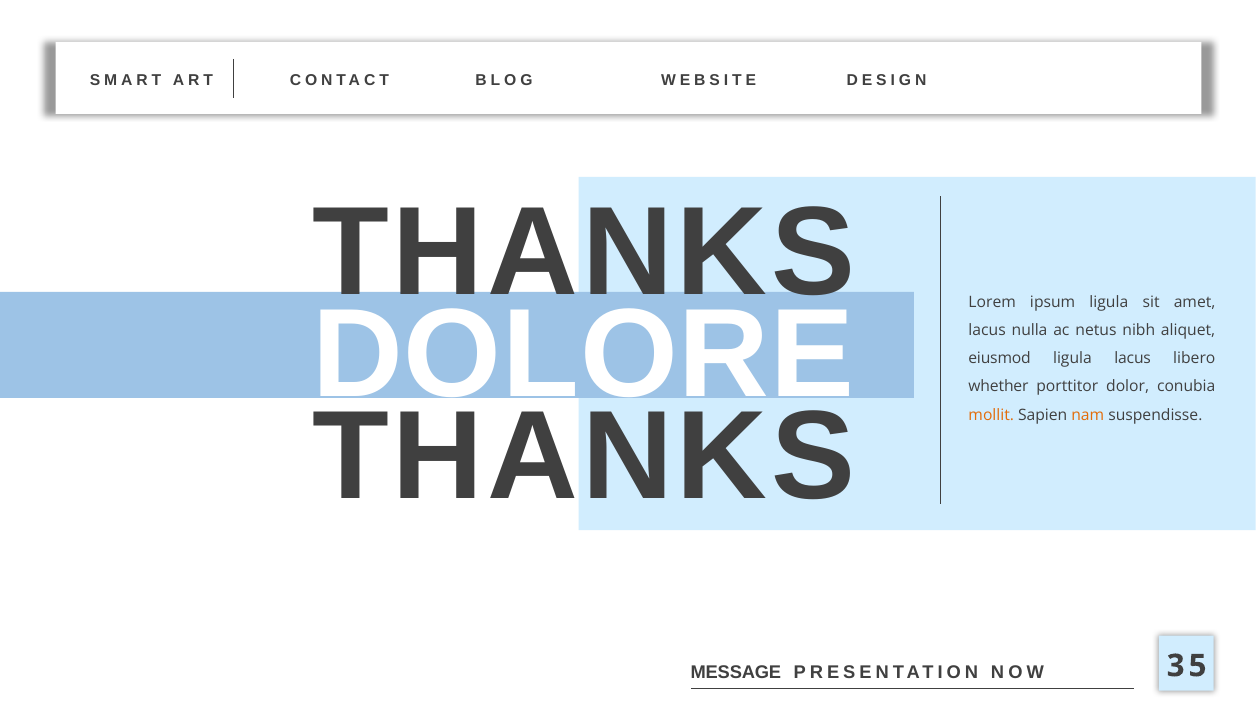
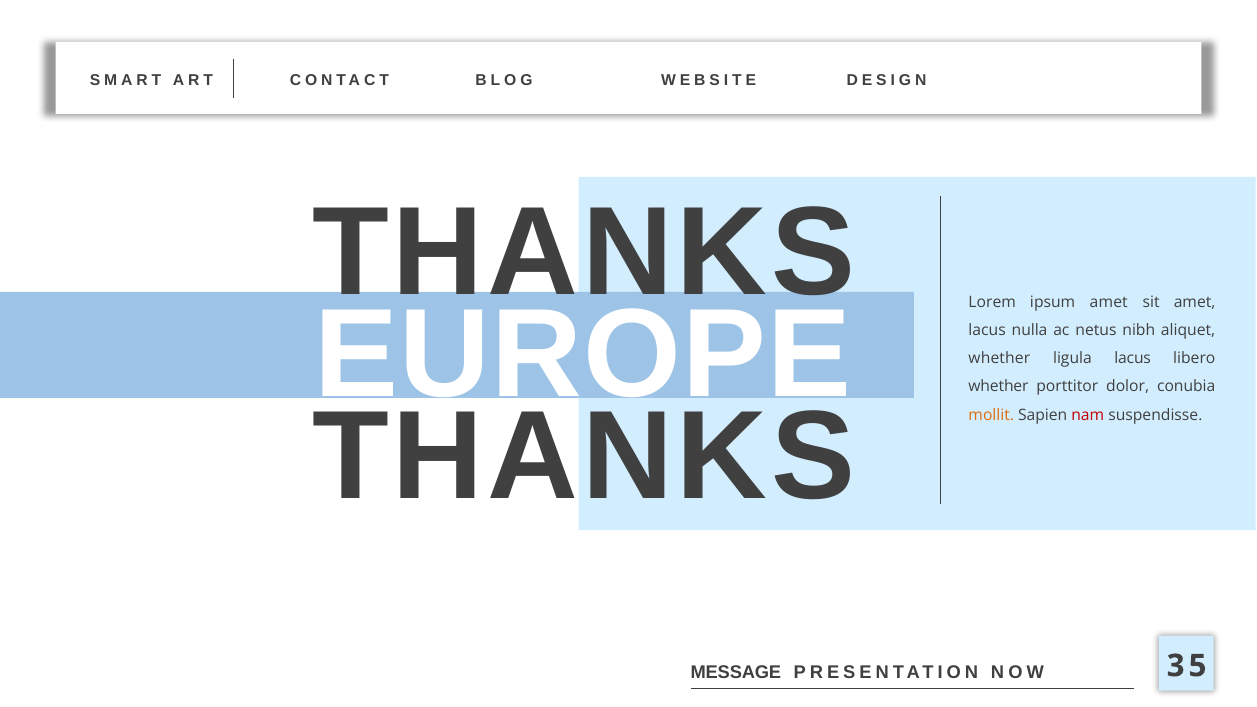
ipsum ligula: ligula -> amet
DOLORE: DOLORE -> EUROPE
eiusmod at (1000, 358): eiusmod -> whether
nam colour: orange -> red
